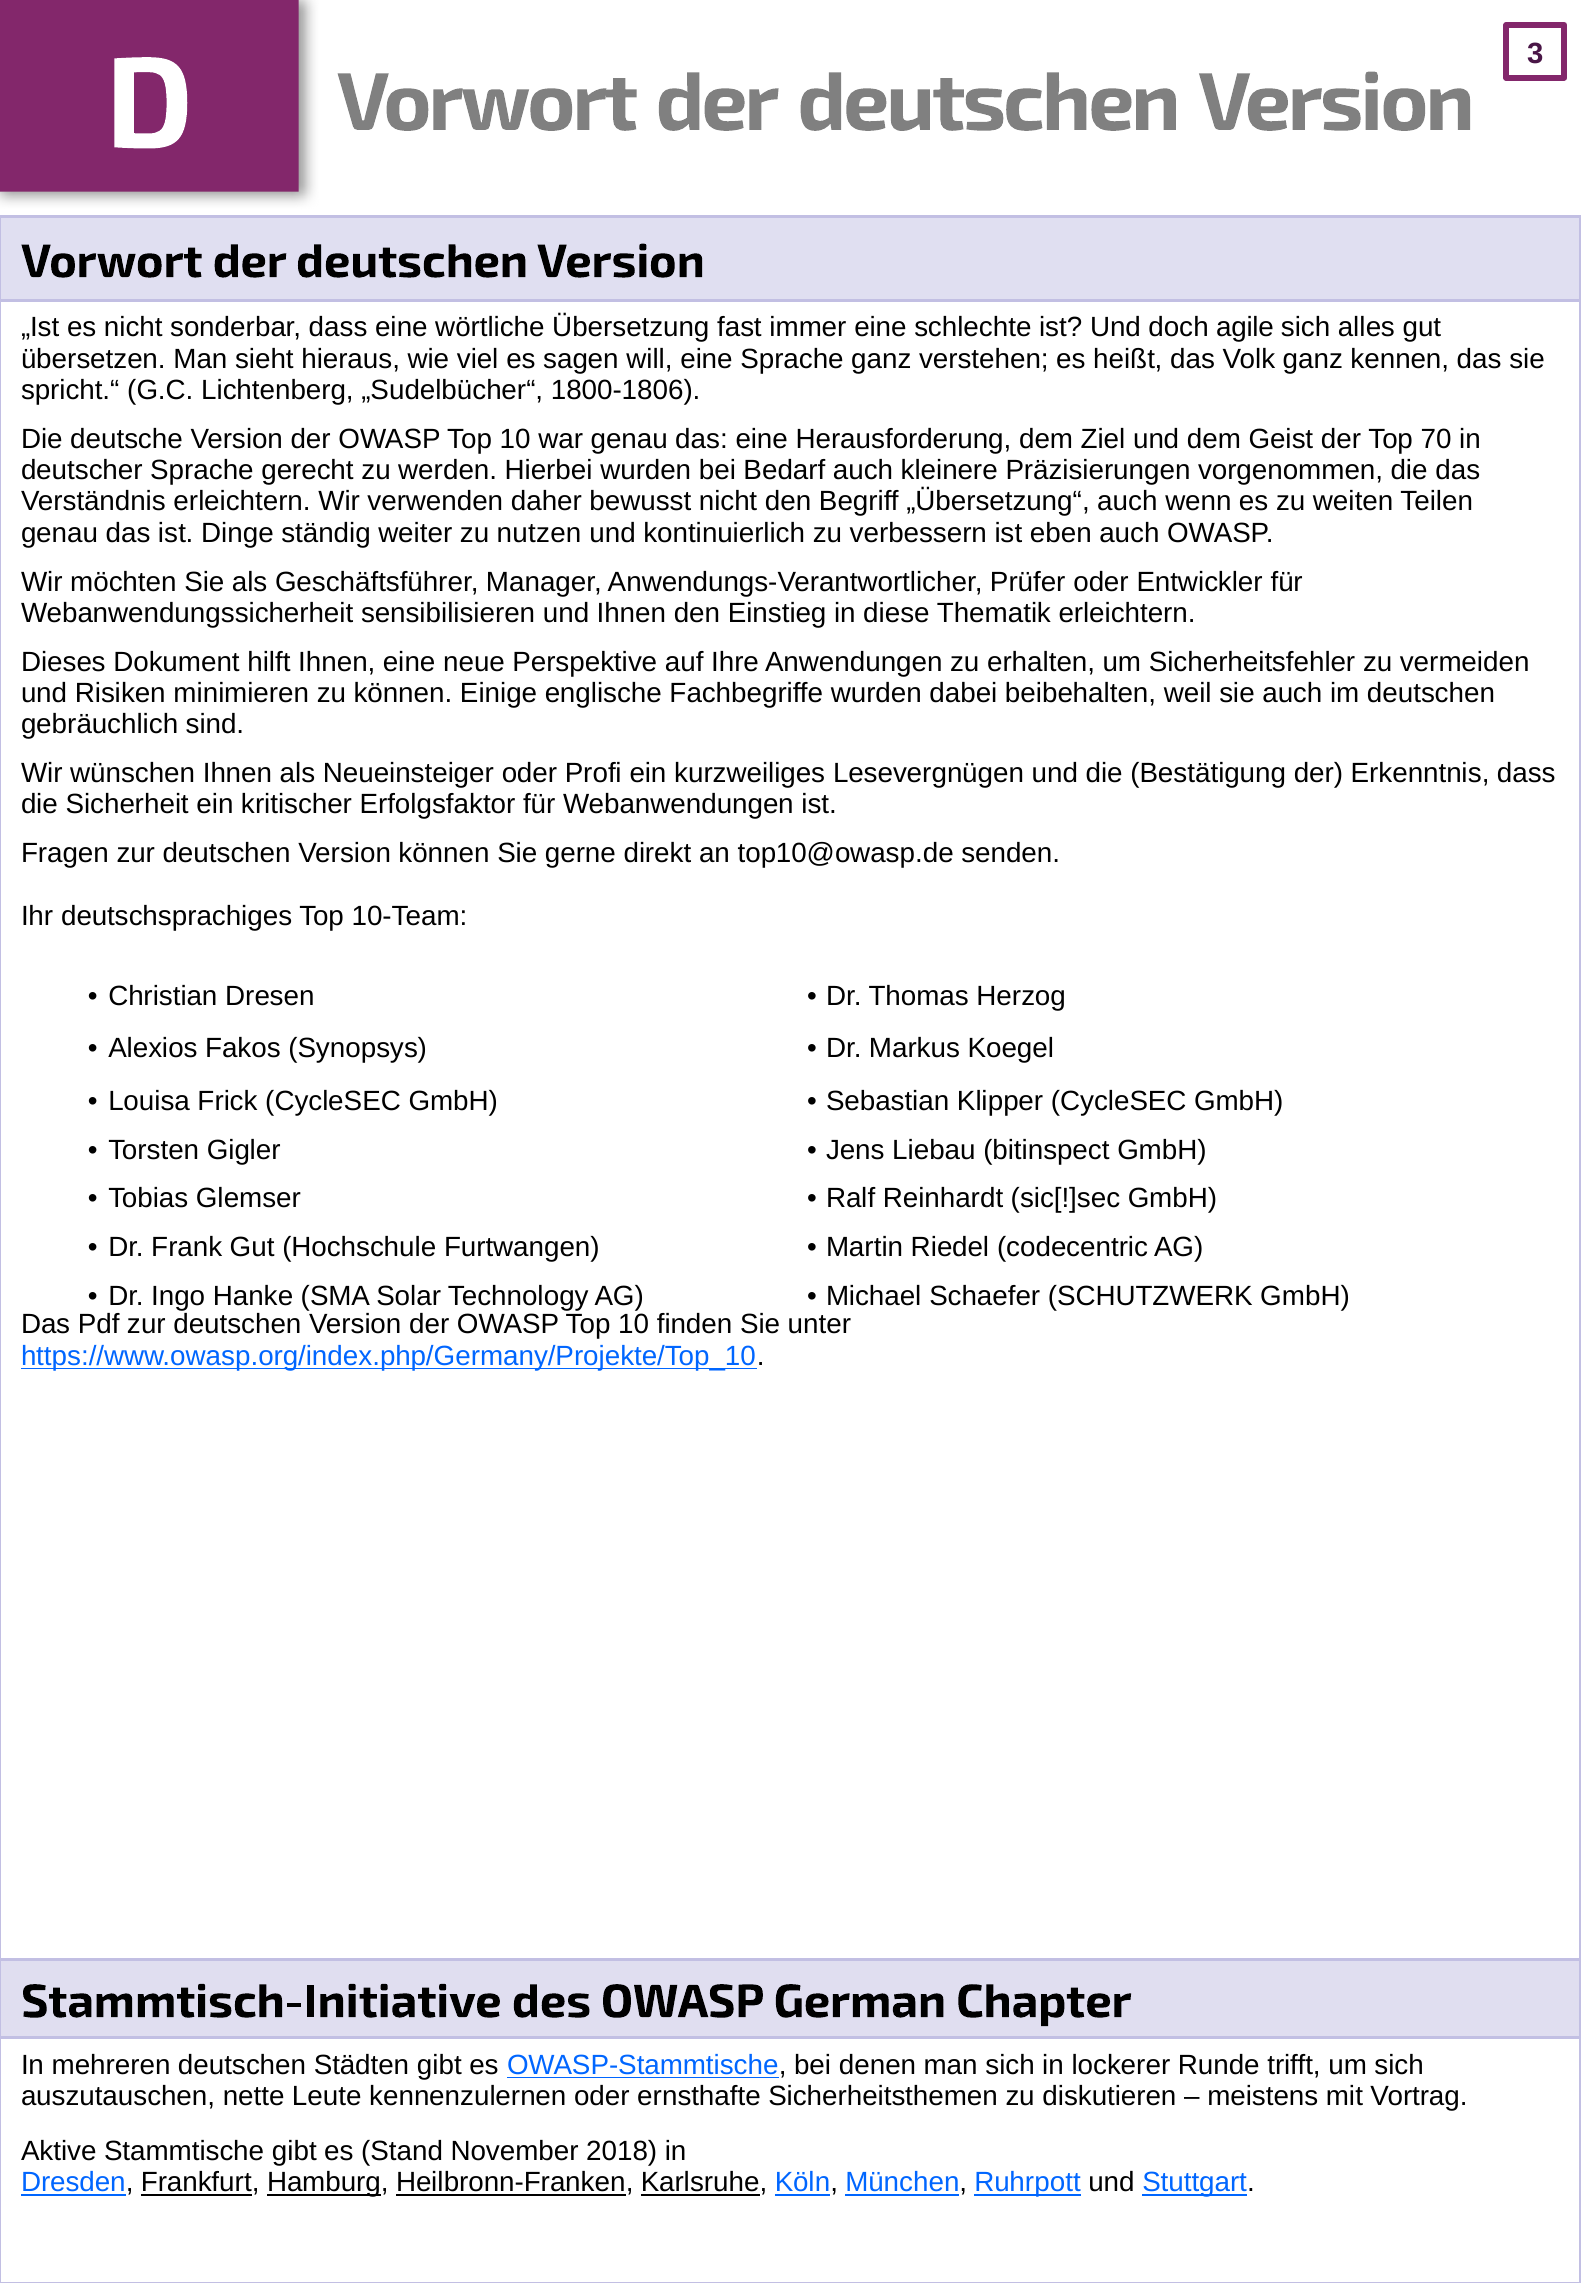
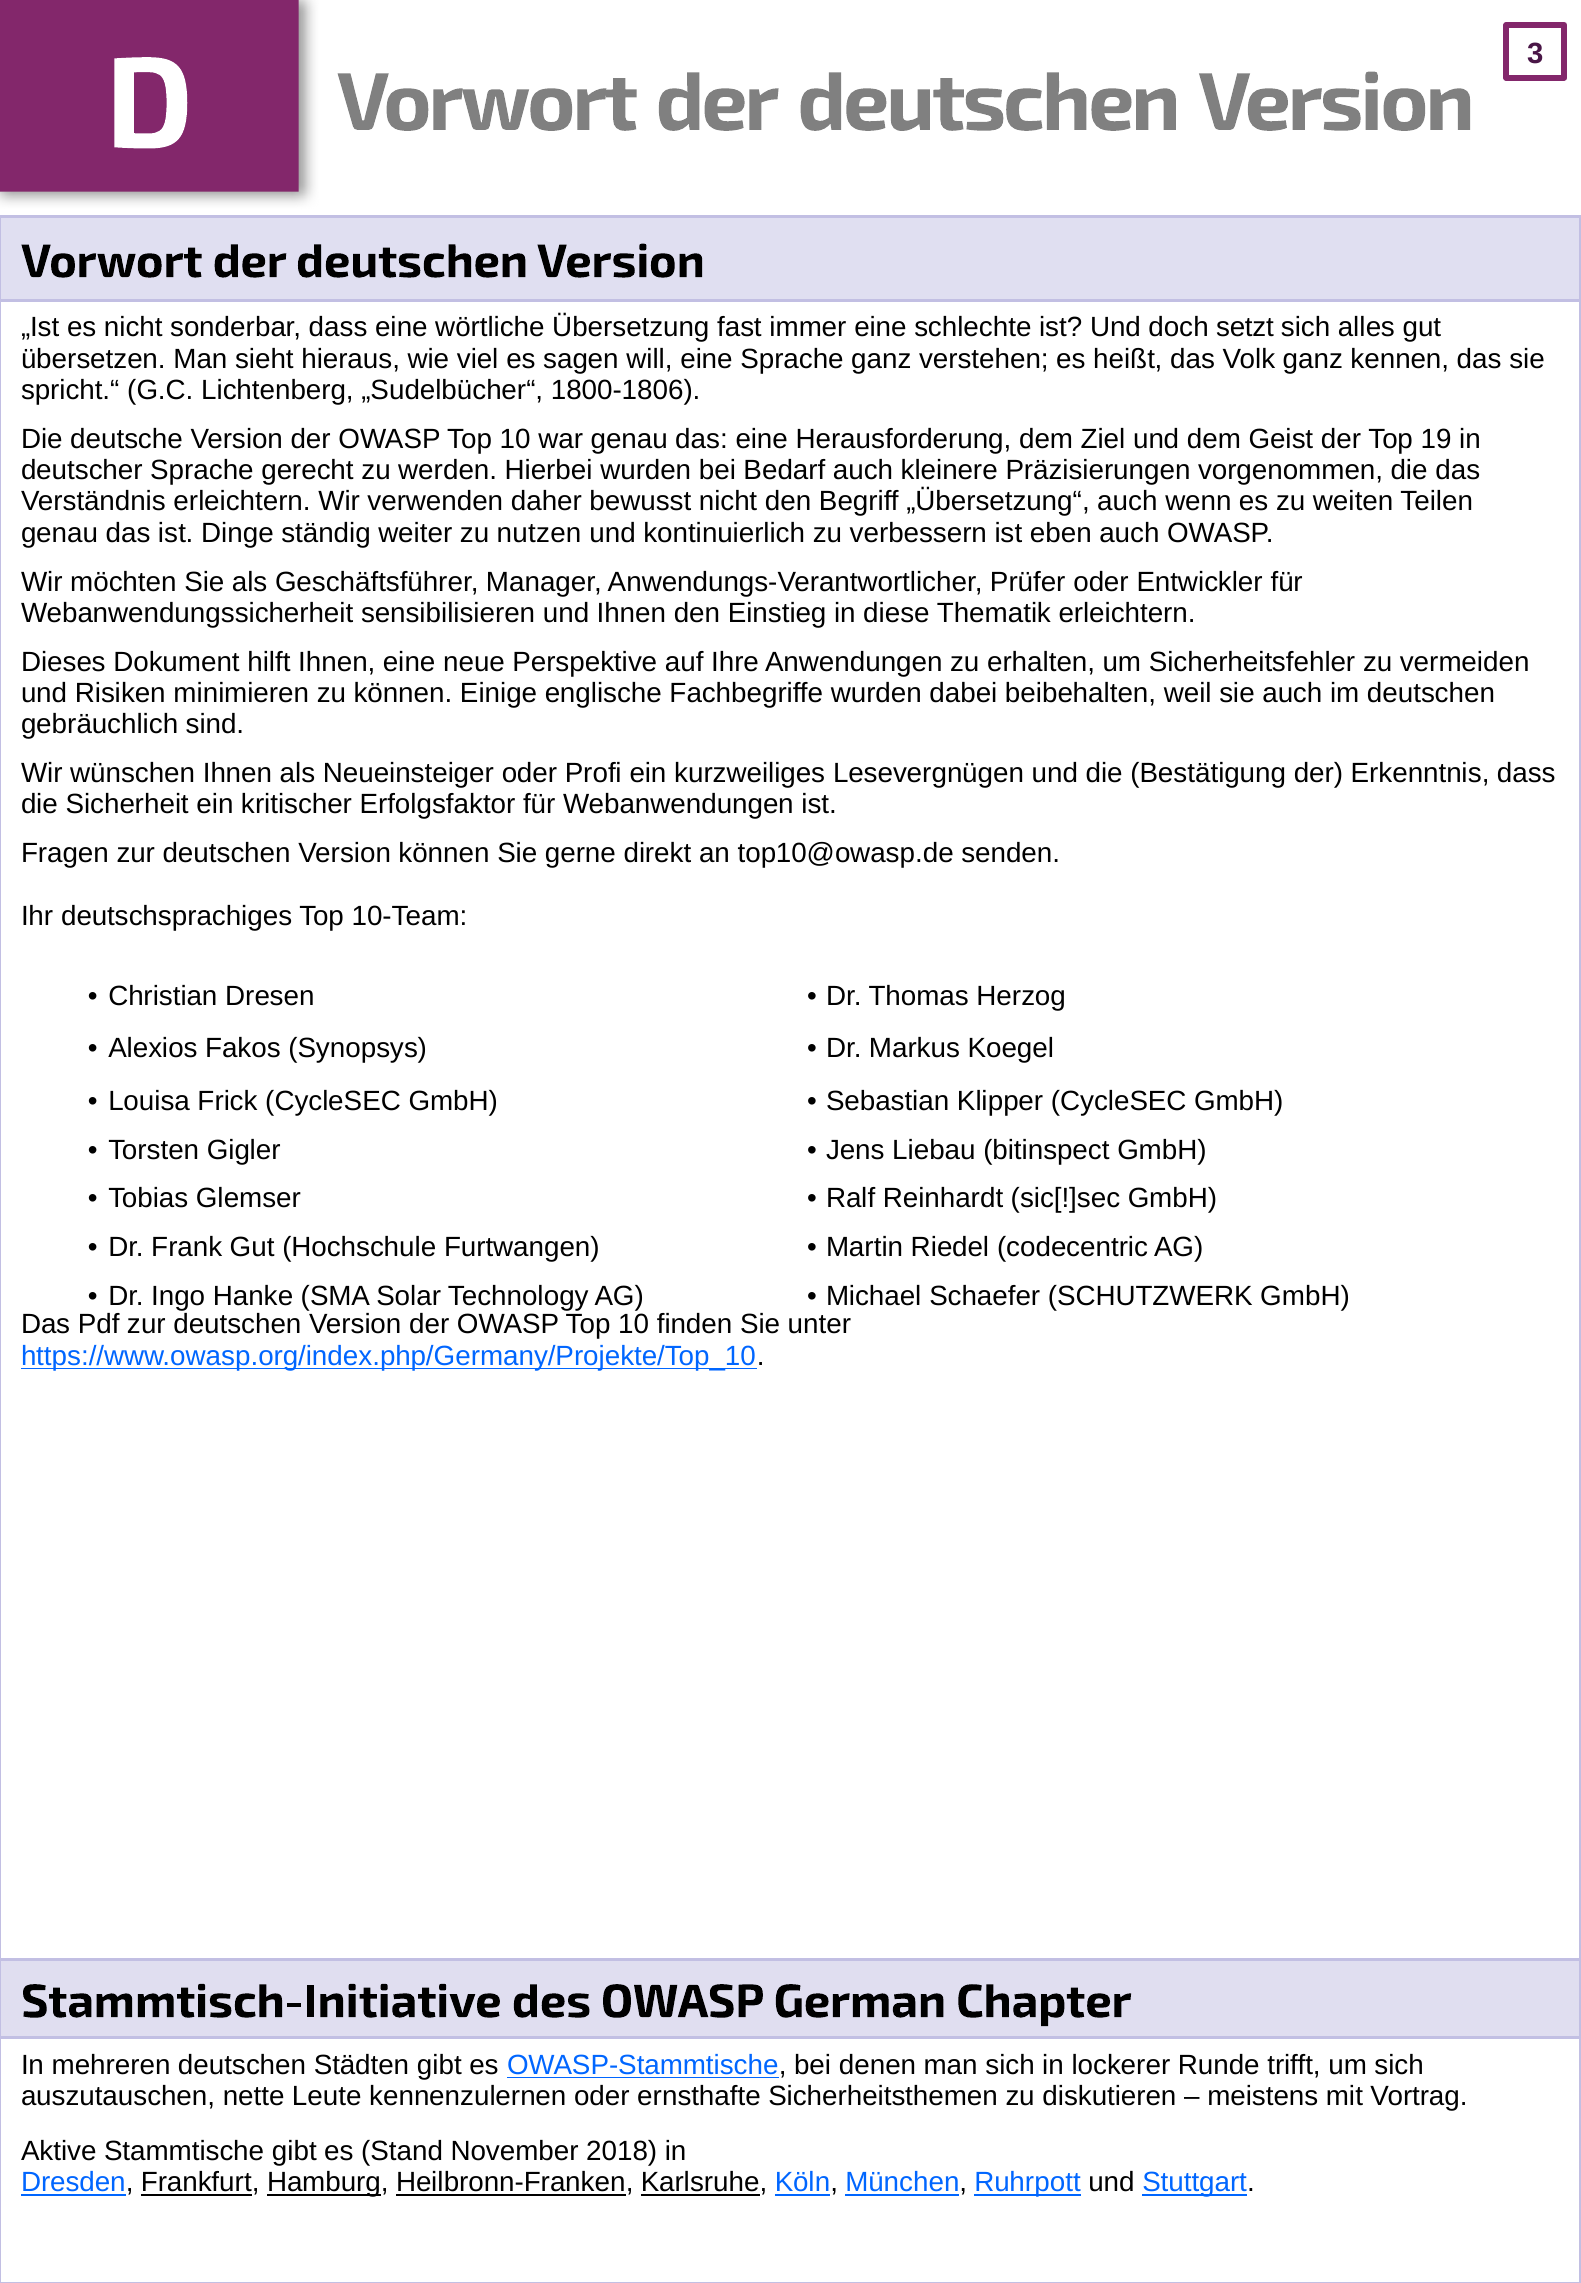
agile: agile -> setzt
70: 70 -> 19
